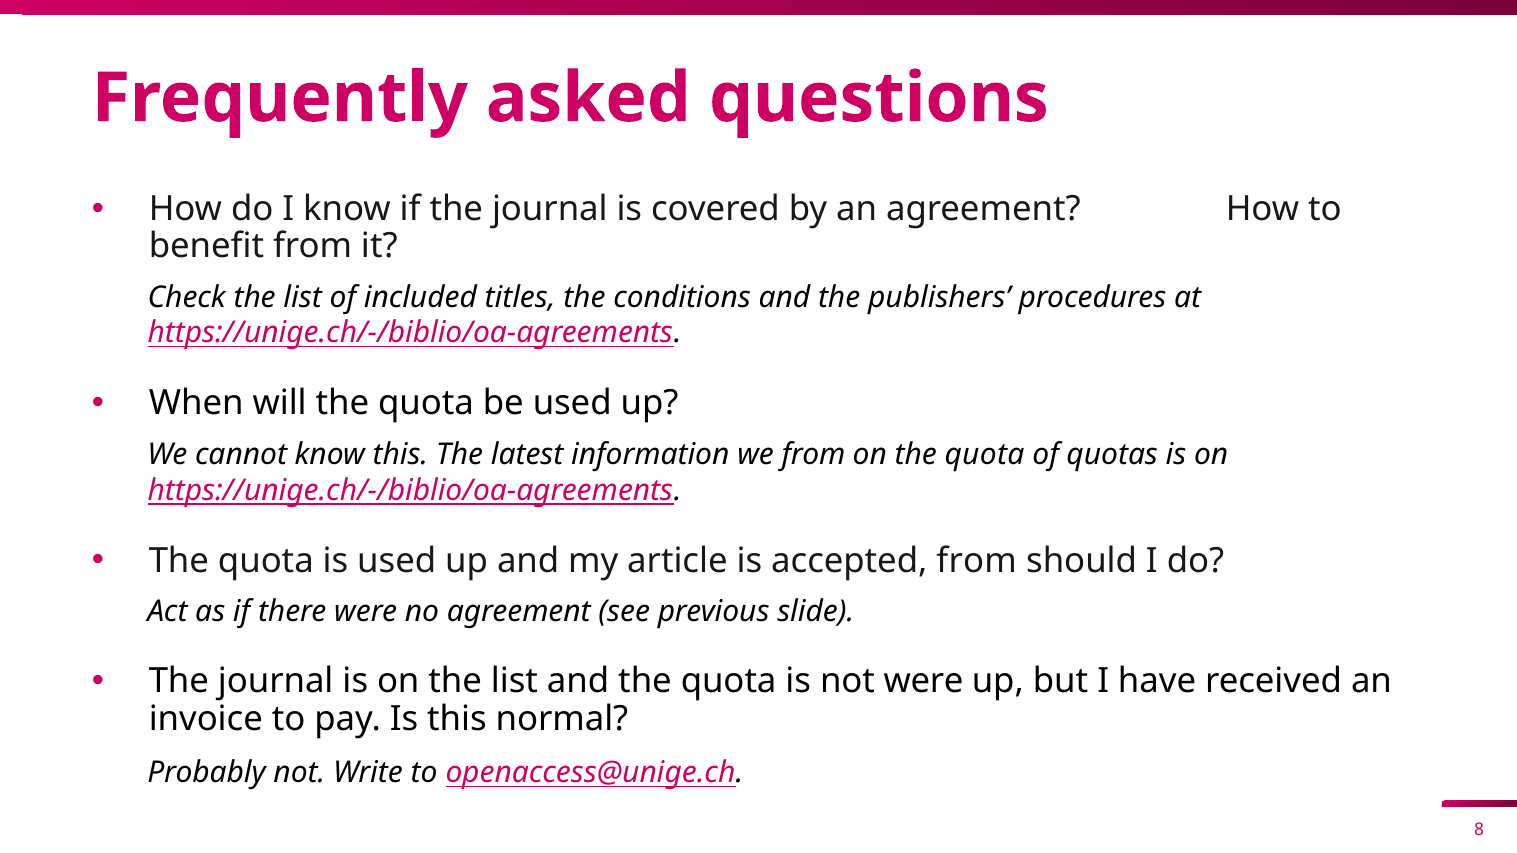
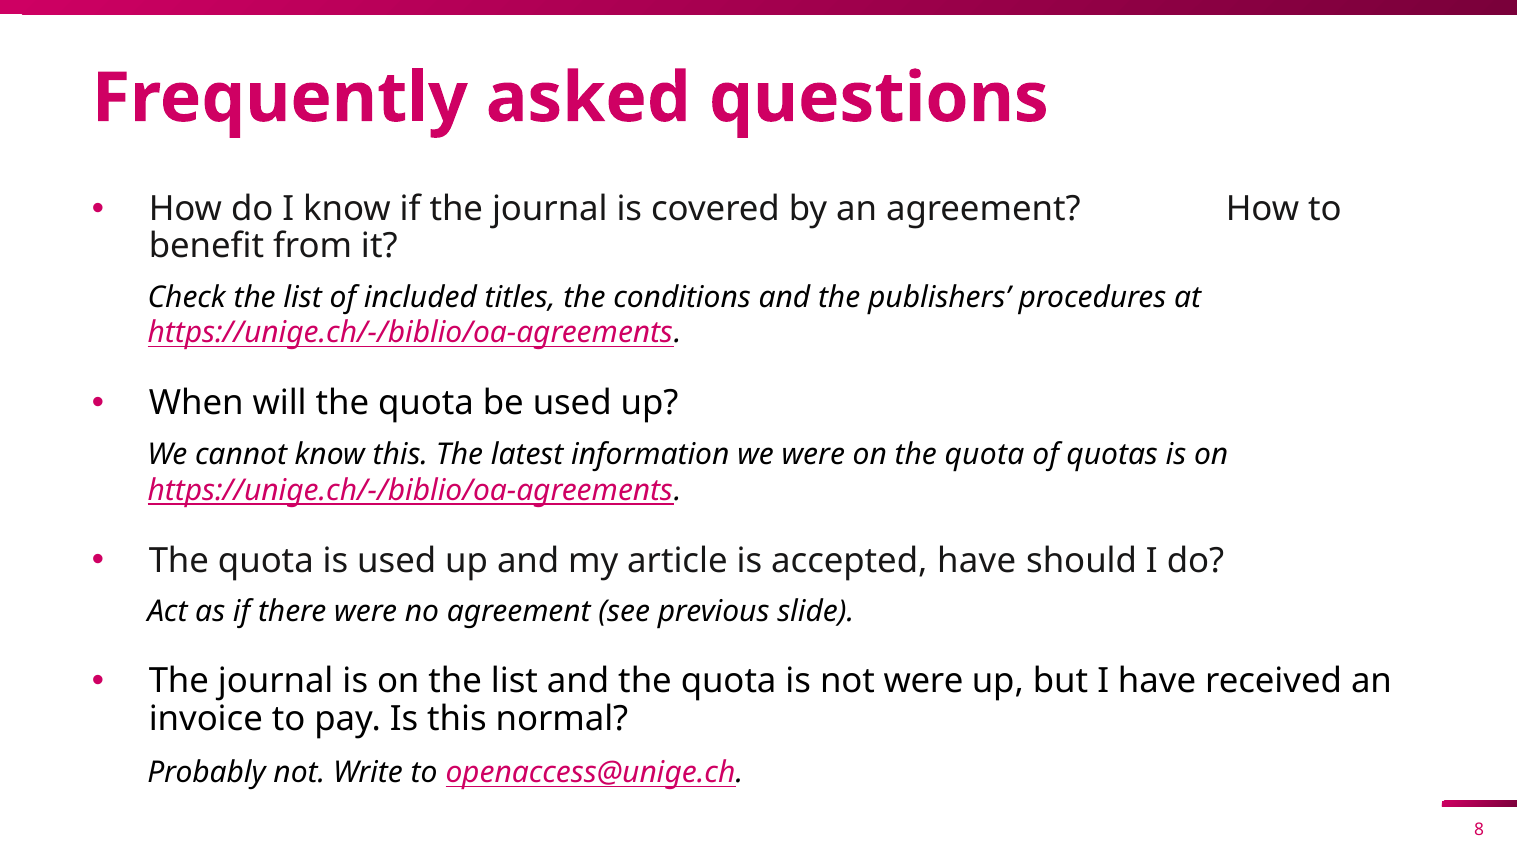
we from: from -> were
accepted from: from -> have
